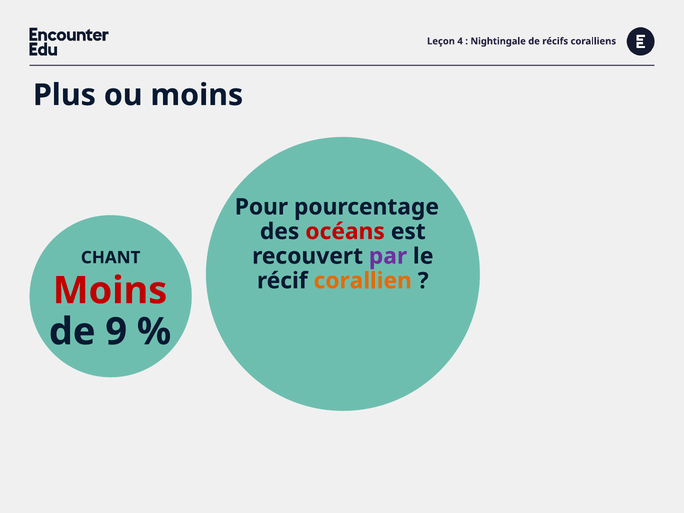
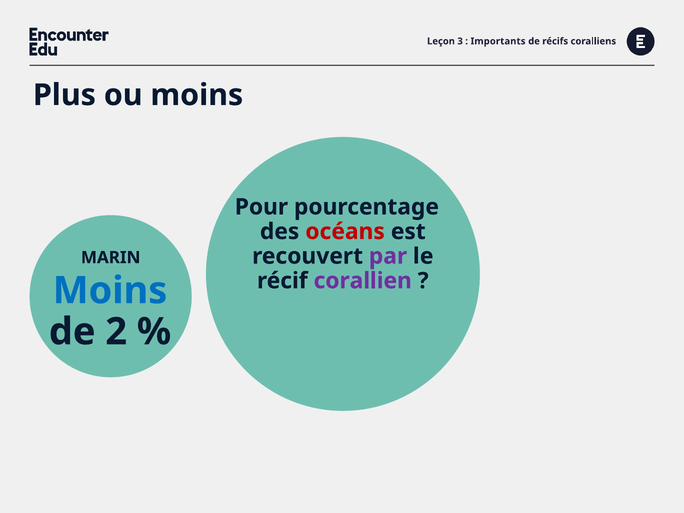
4: 4 -> 3
Nightingale: Nightingale -> Importants
CHANT: CHANT -> MARIN
corallien colour: orange -> purple
Moins at (110, 291) colour: red -> blue
9: 9 -> 2
